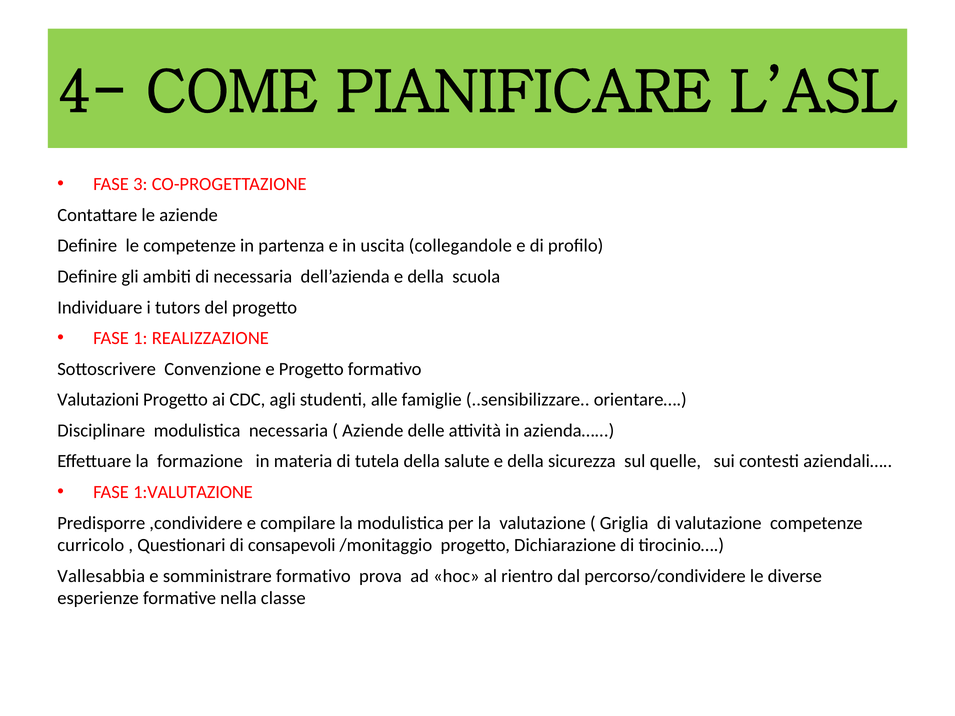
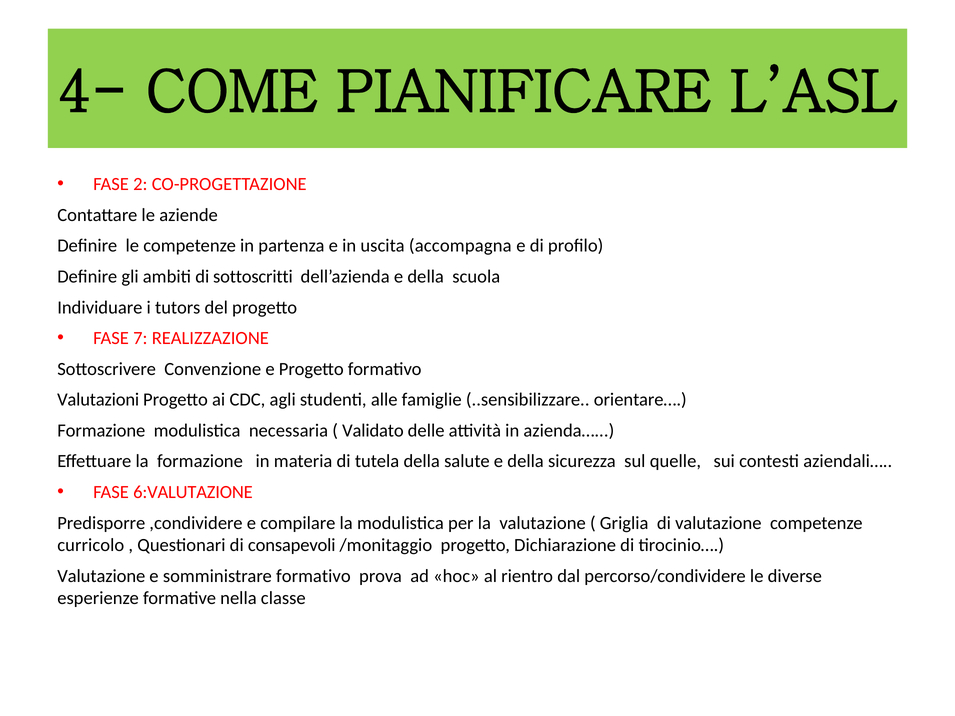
3: 3 -> 2
collegandole: collegandole -> accompagna
di necessaria: necessaria -> sottoscritti
1: 1 -> 7
Disciplinare at (101, 431): Disciplinare -> Formazione
Aziende at (373, 431): Aziende -> Validato
1:VALUTAZIONE: 1:VALUTAZIONE -> 6:VALUTAZIONE
Vallesabbia at (101, 576): Vallesabbia -> Valutazione
